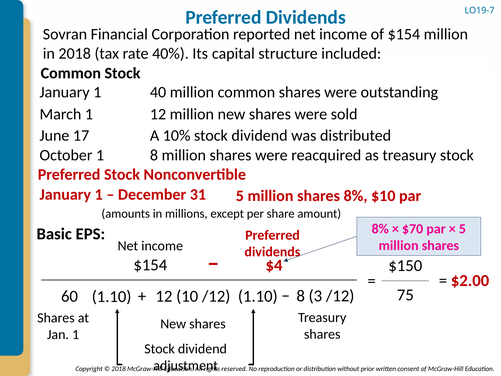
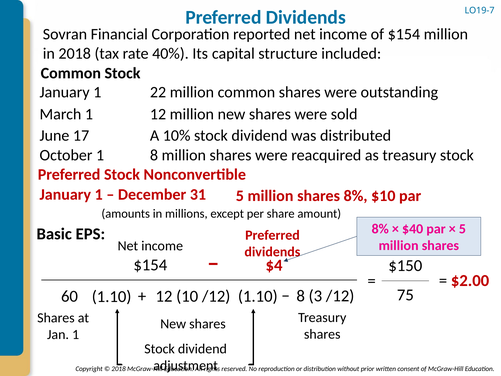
40: 40 -> 22
$70: $70 -> $40
